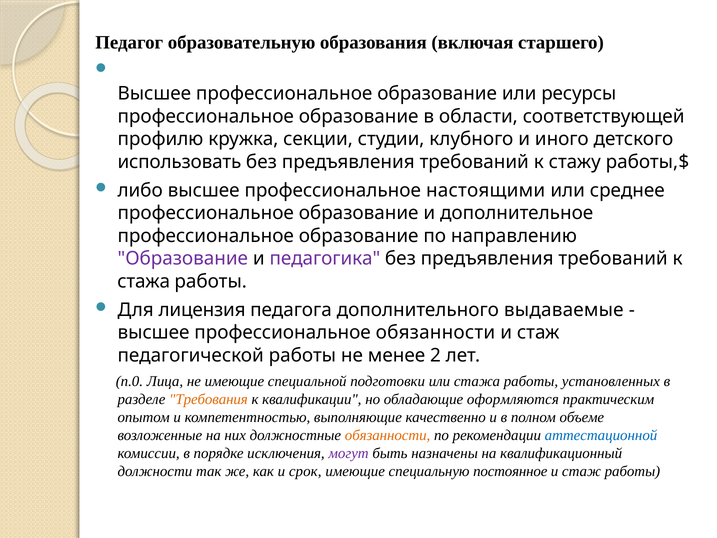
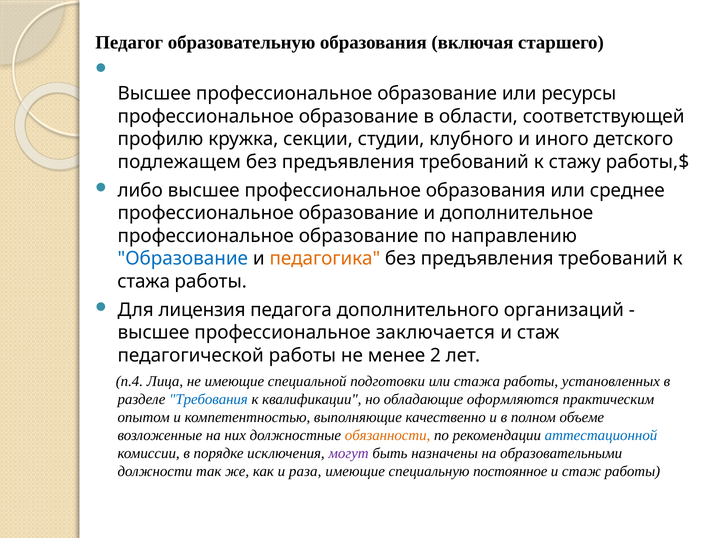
использовать: использовать -> подлежащем
профессиональное настоящими: настоящими -> образования
Образование at (183, 259) colour: purple -> blue
педагогика colour: purple -> orange
выдаваемые: выдаваемые -> организаций
профессиональное обязанности: обязанности -> заключается
п.0: п.0 -> п.4
Требования colour: orange -> blue
квалификационный: квалификационный -> образовательными
срок: срок -> раза
